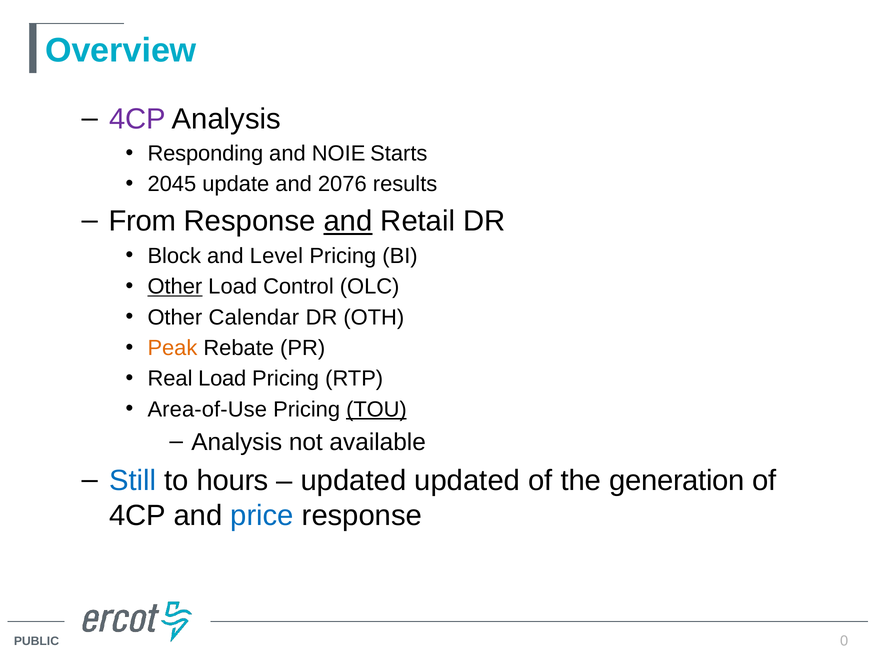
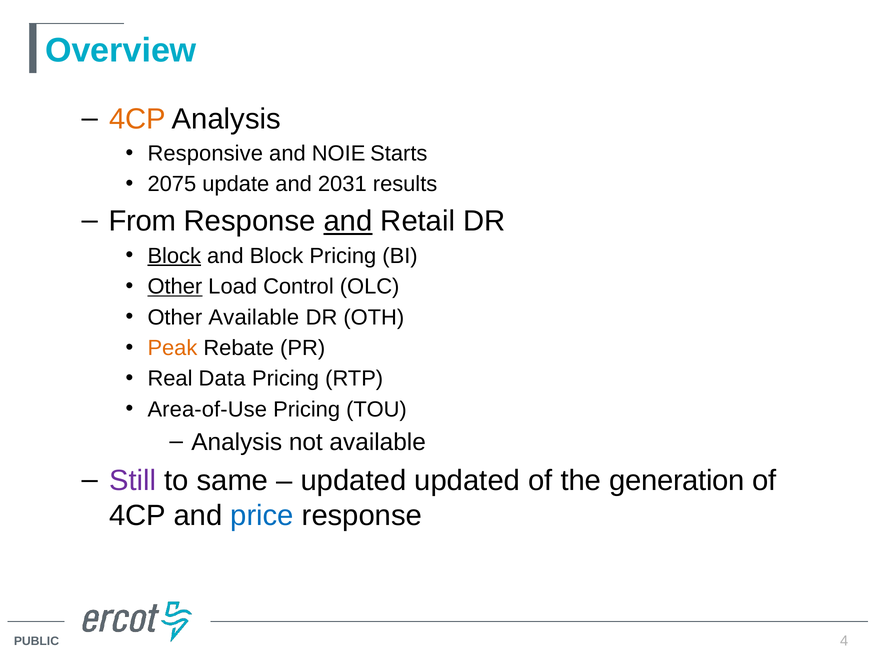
4CP at (138, 119) colour: purple -> orange
Responding: Responding -> Responsive
2045: 2045 -> 2075
2076: 2076 -> 2031
Block at (174, 256) underline: none -> present
and Level: Level -> Block
Other Calendar: Calendar -> Available
Real Load: Load -> Data
TOU underline: present -> none
Still colour: blue -> purple
hours: hours -> same
0: 0 -> 4
